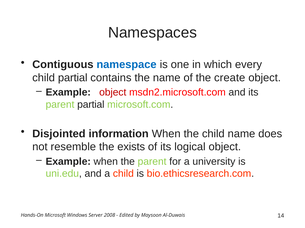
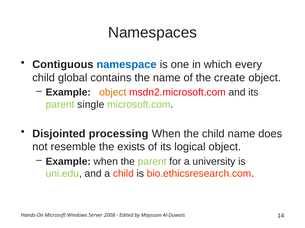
child partial: partial -> global
object at (113, 93) colour: red -> orange
parent partial: partial -> single
information: information -> processing
